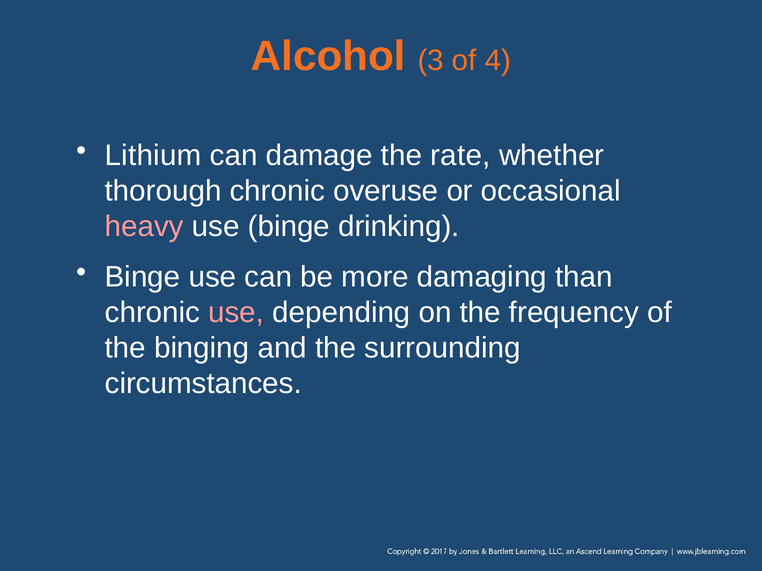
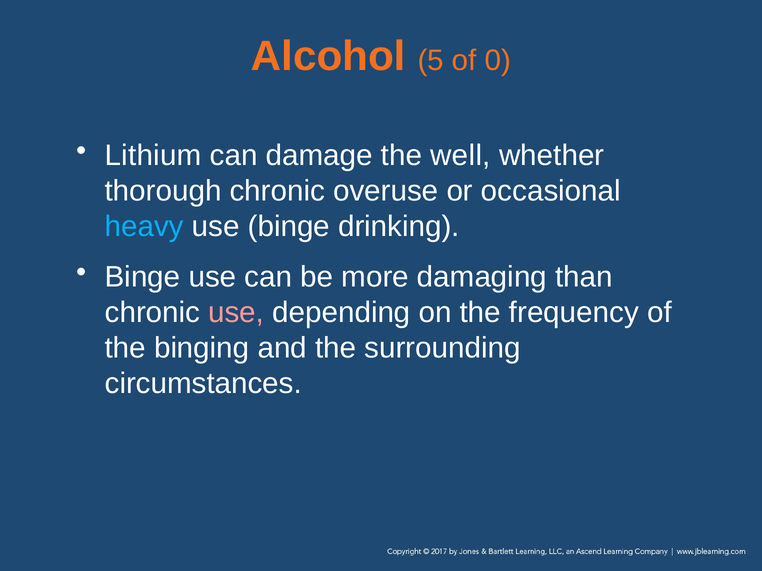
3: 3 -> 5
4: 4 -> 0
rate: rate -> well
heavy colour: pink -> light blue
